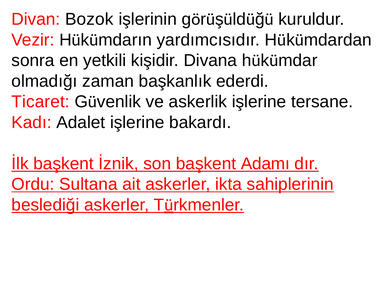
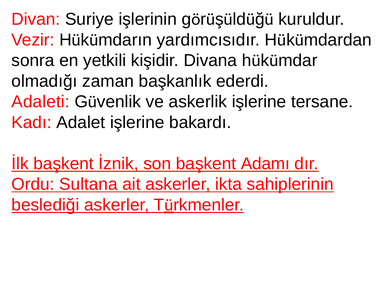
Bozok: Bozok -> Suriye
Ticaret: Ticaret -> Adaleti
